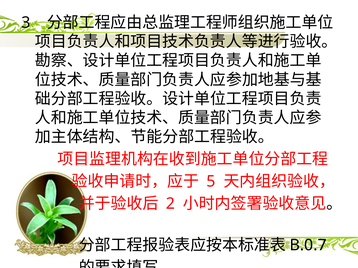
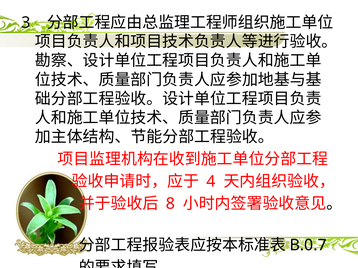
5: 5 -> 4
2: 2 -> 8
